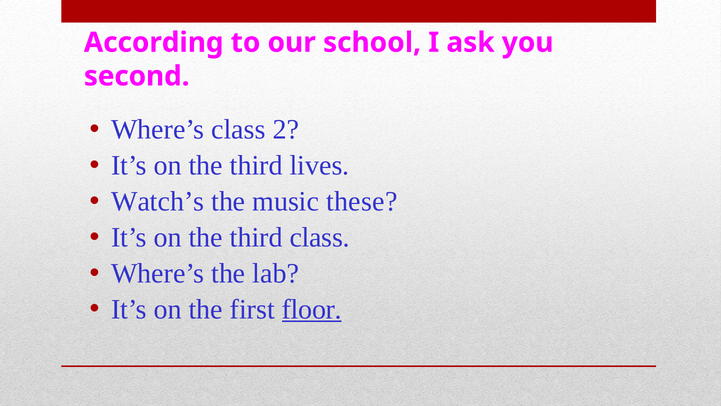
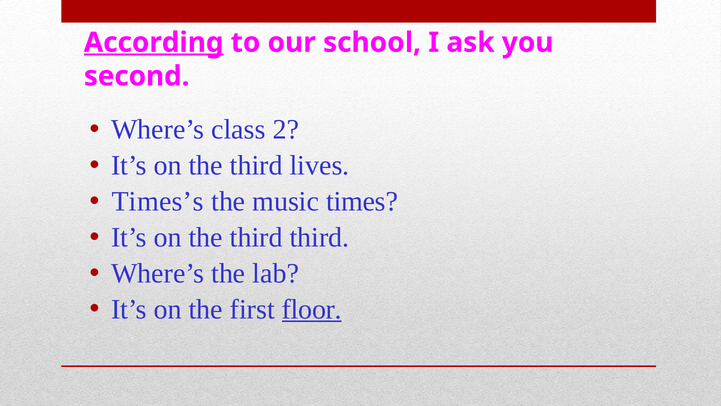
According underline: none -> present
Watch’s: Watch’s -> Times’s
these: these -> times
third class: class -> third
